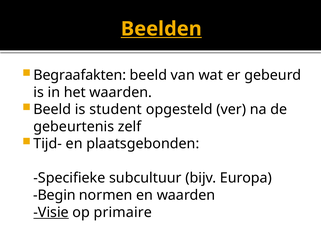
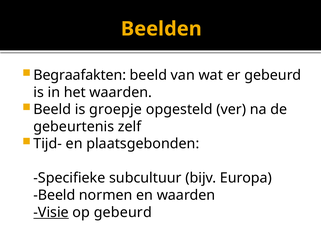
Beelden underline: present -> none
student: student -> groepje
Begin at (54, 195): Begin -> Beeld
op primaire: primaire -> gebeurd
